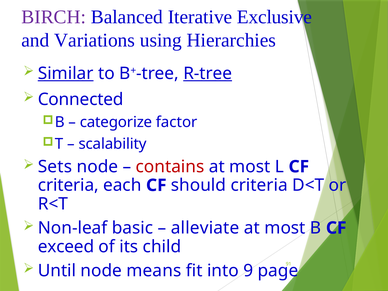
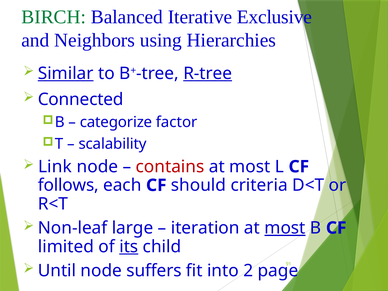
BIRCH colour: purple -> green
Variations: Variations -> Neighbors
Sets: Sets -> Link
criteria at (68, 185): criteria -> follows
basic: basic -> large
alleviate: alleviate -> iteration
most at (285, 228) underline: none -> present
exceed: exceed -> limited
its underline: none -> present
means: means -> suffers
9: 9 -> 2
